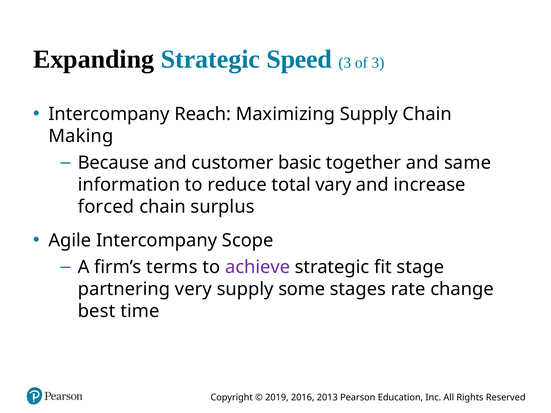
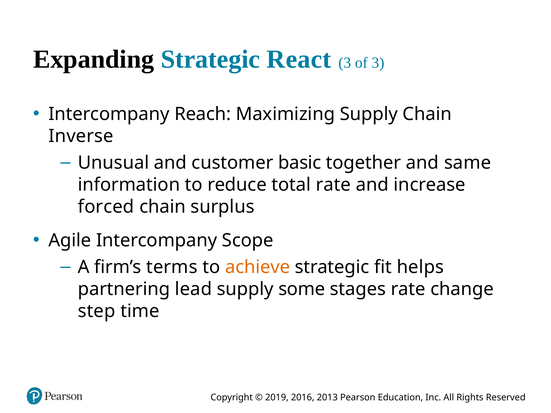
Speed: Speed -> React
Making: Making -> Inverse
Because: Because -> Unusual
total vary: vary -> rate
achieve colour: purple -> orange
stage: stage -> helps
very: very -> lead
best: best -> step
